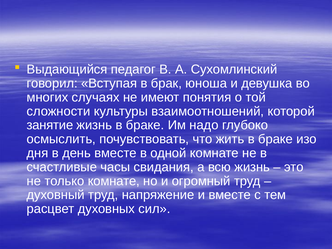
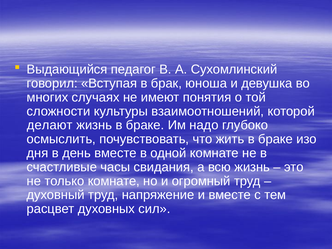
занятие: занятие -> делают
